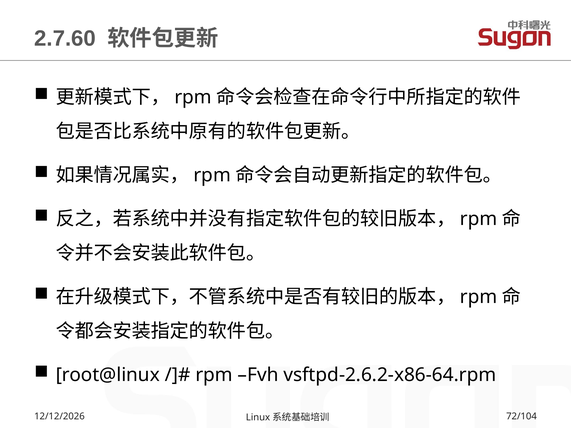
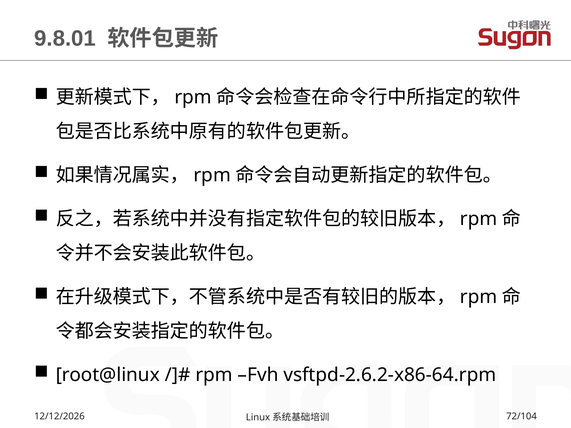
2.7.60: 2.7.60 -> 9.8.01
